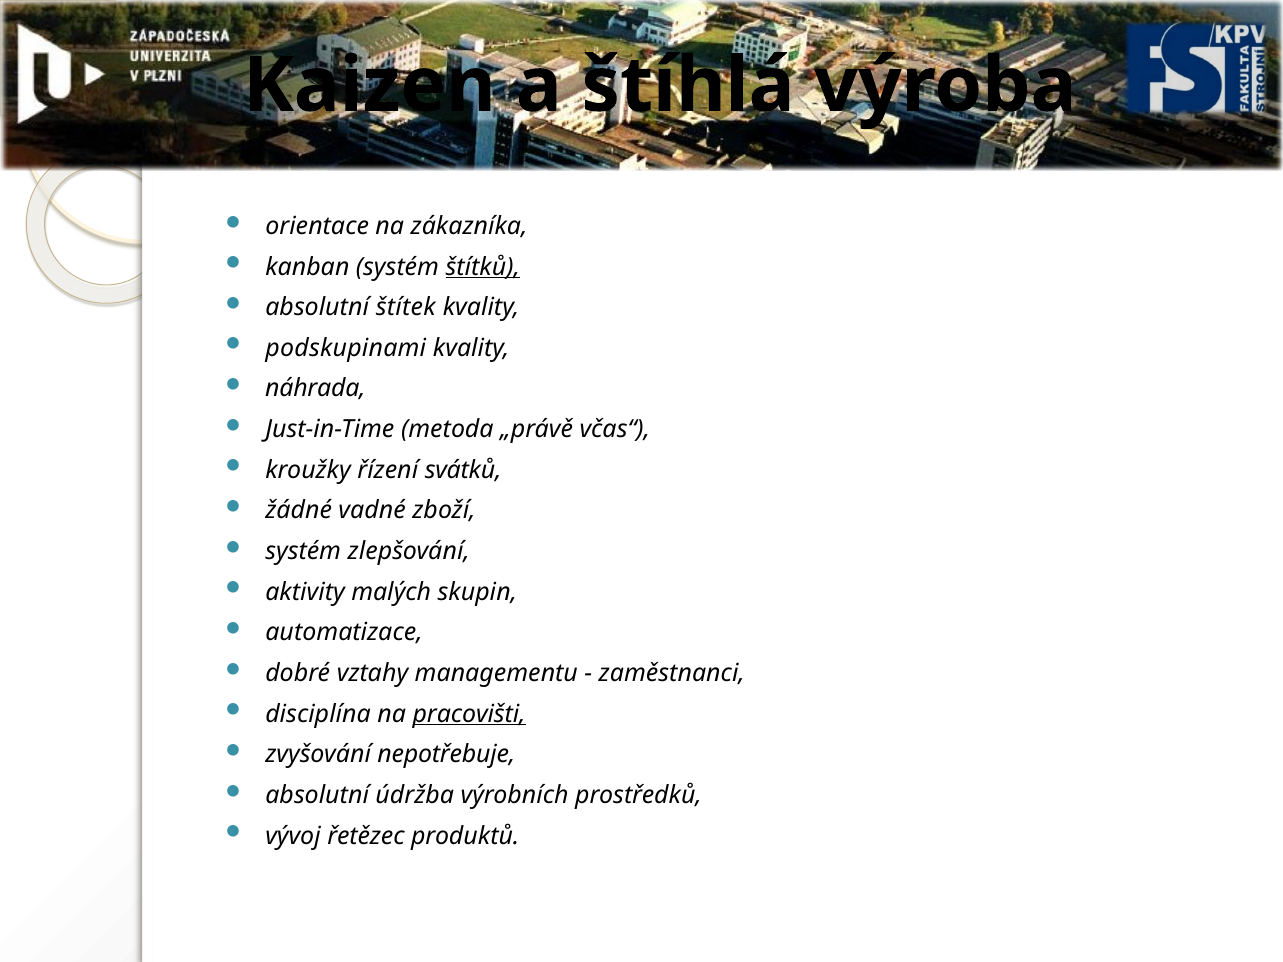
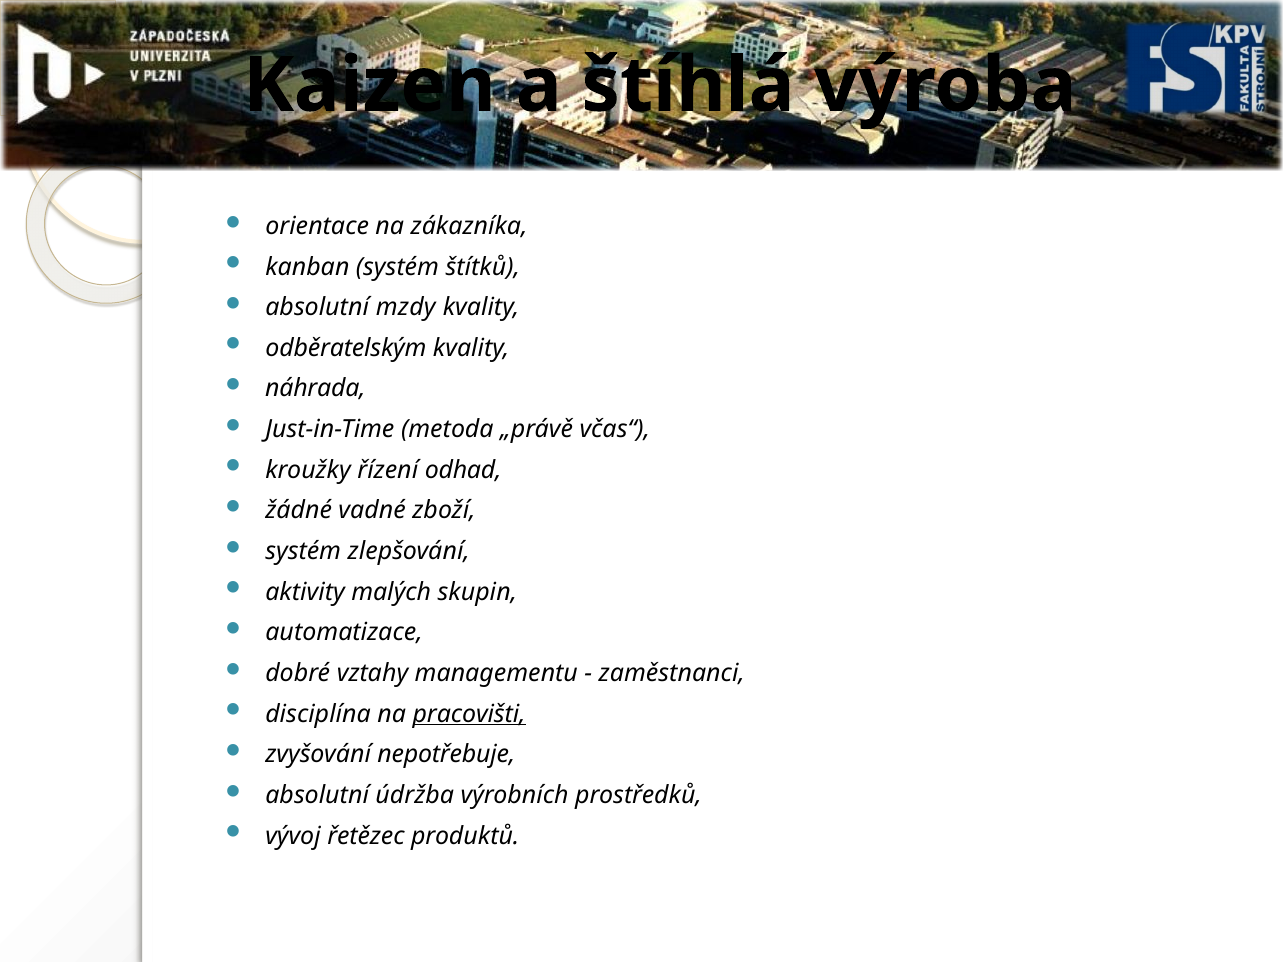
štítků underline: present -> none
štítek: štítek -> mzdy
podskupinami: podskupinami -> odběratelským
svátků: svátků -> odhad
